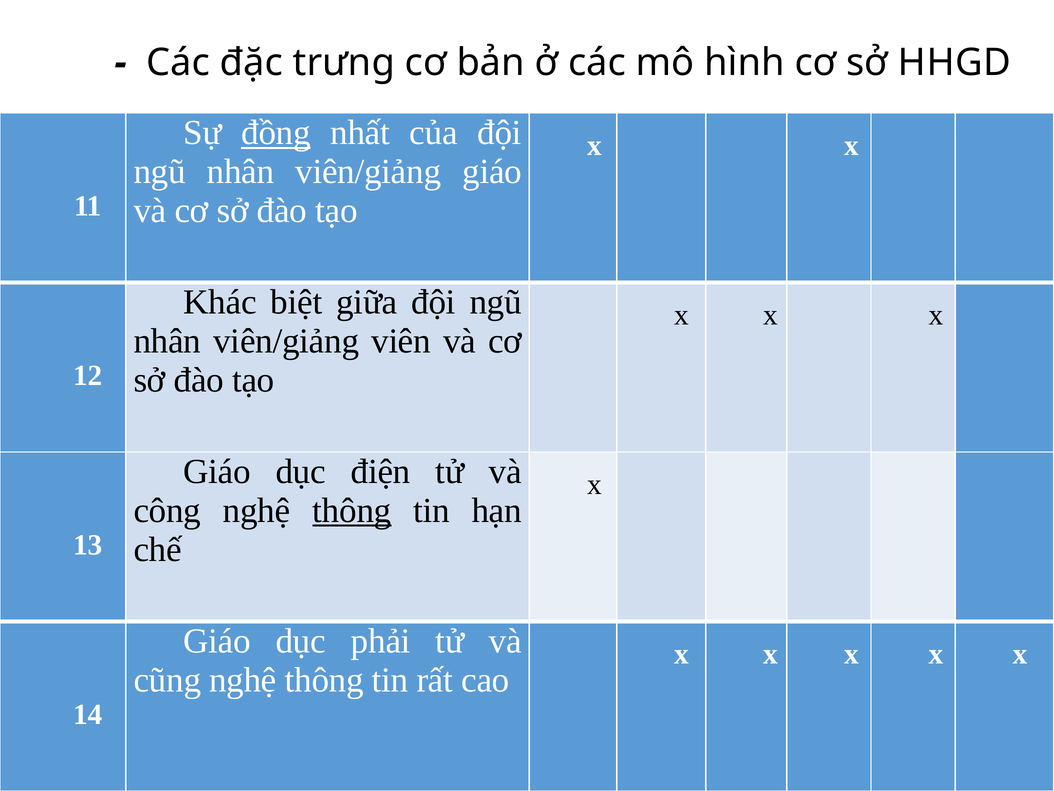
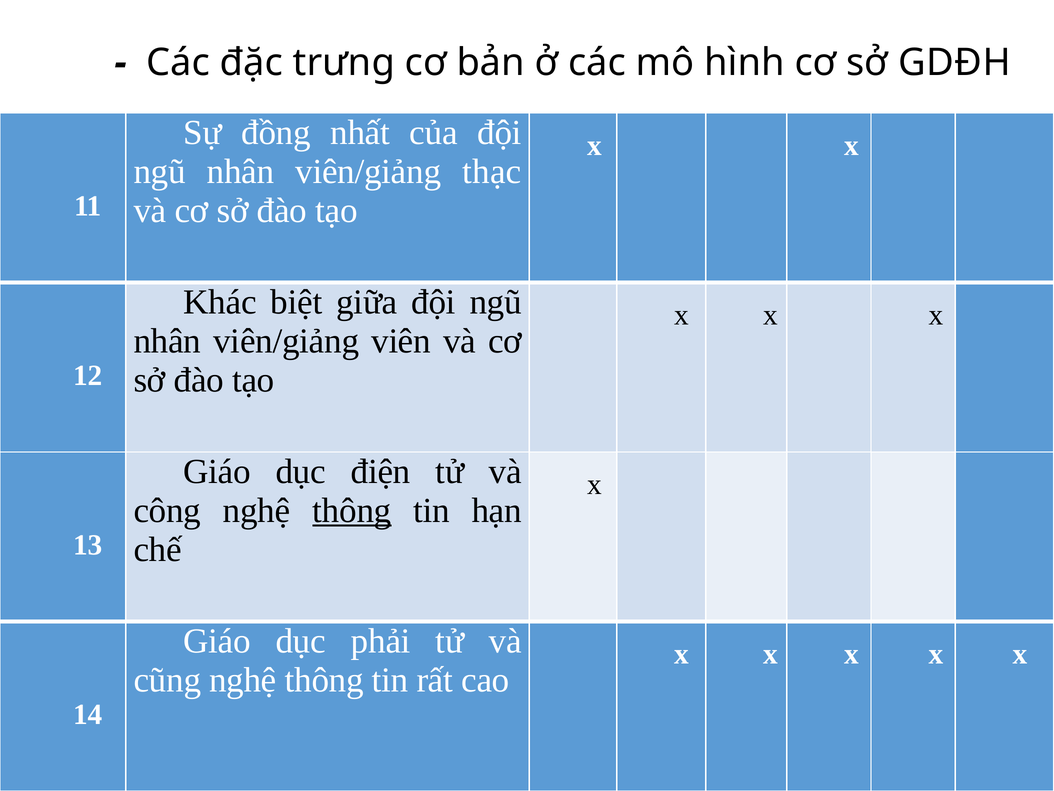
HHGD: HHGD -> GDĐH
đồng underline: present -> none
viên/giảng giáo: giáo -> thạc
